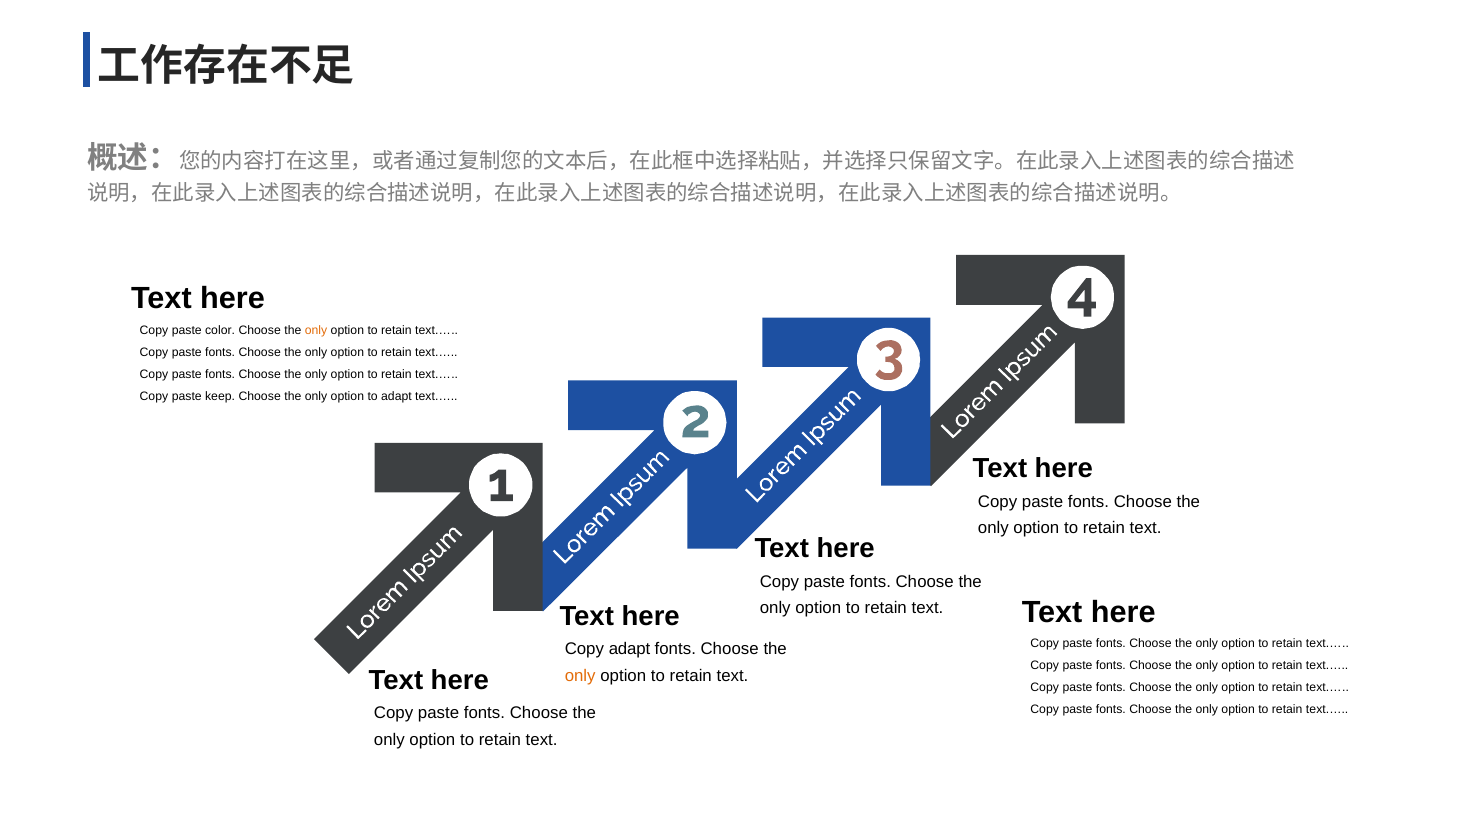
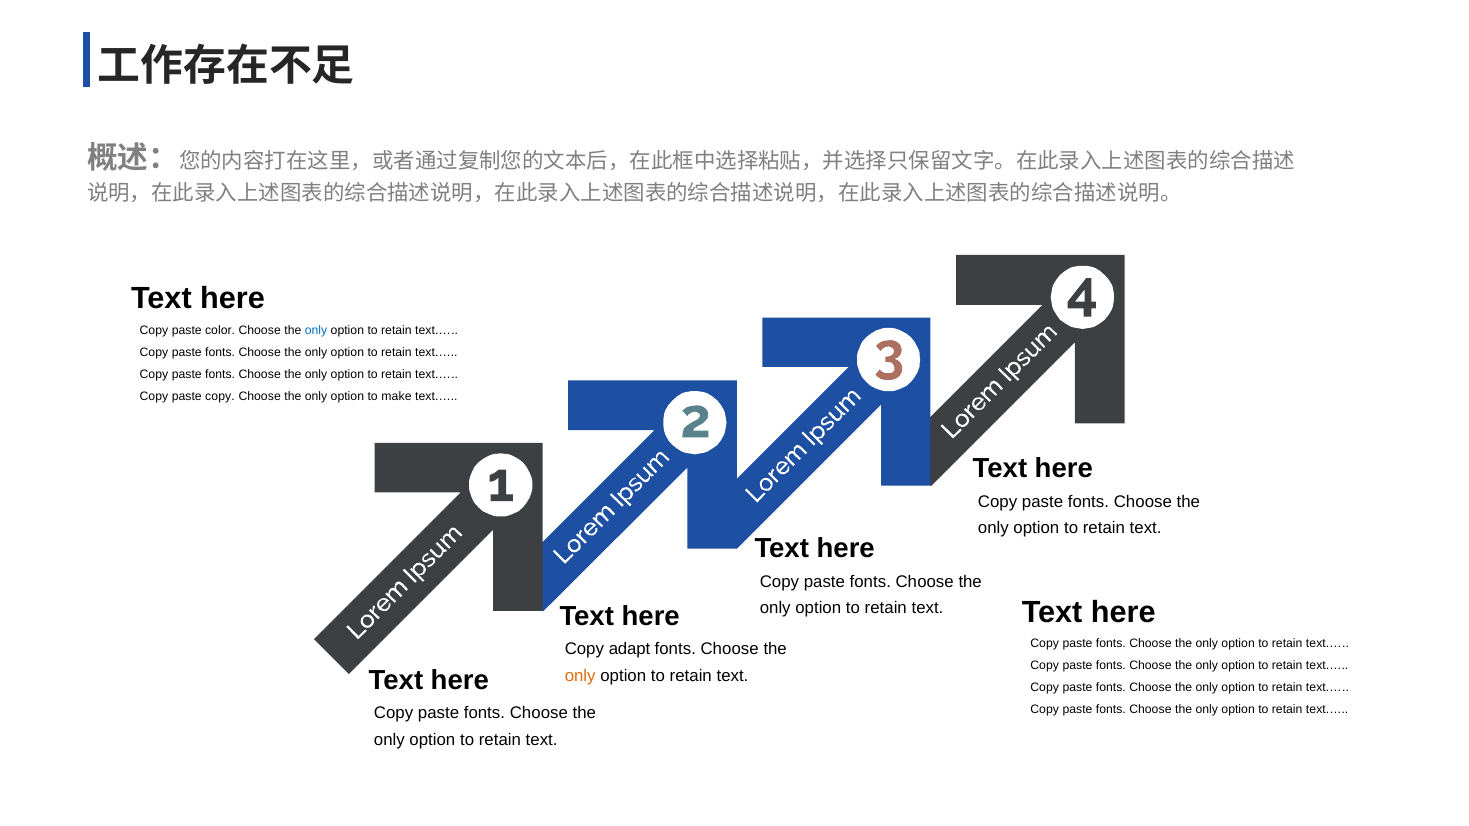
only at (316, 330) colour: orange -> blue
paste keep: keep -> copy
to adapt: adapt -> make
